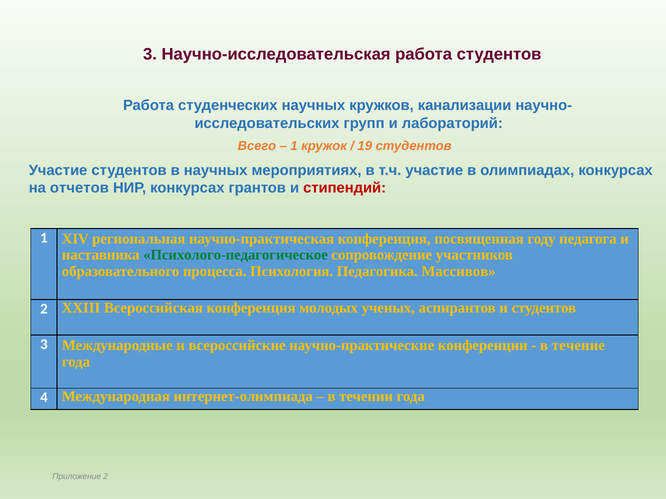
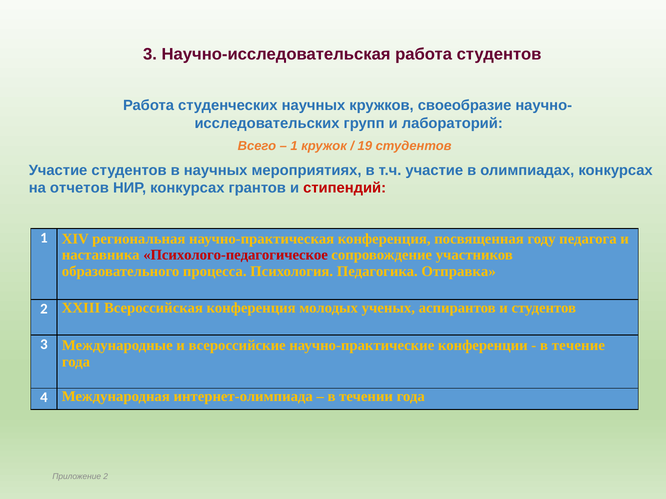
канализации: канализации -> своеобразие
Психолого-педагогическое colour: green -> red
Массивов: Массивов -> Отправка
